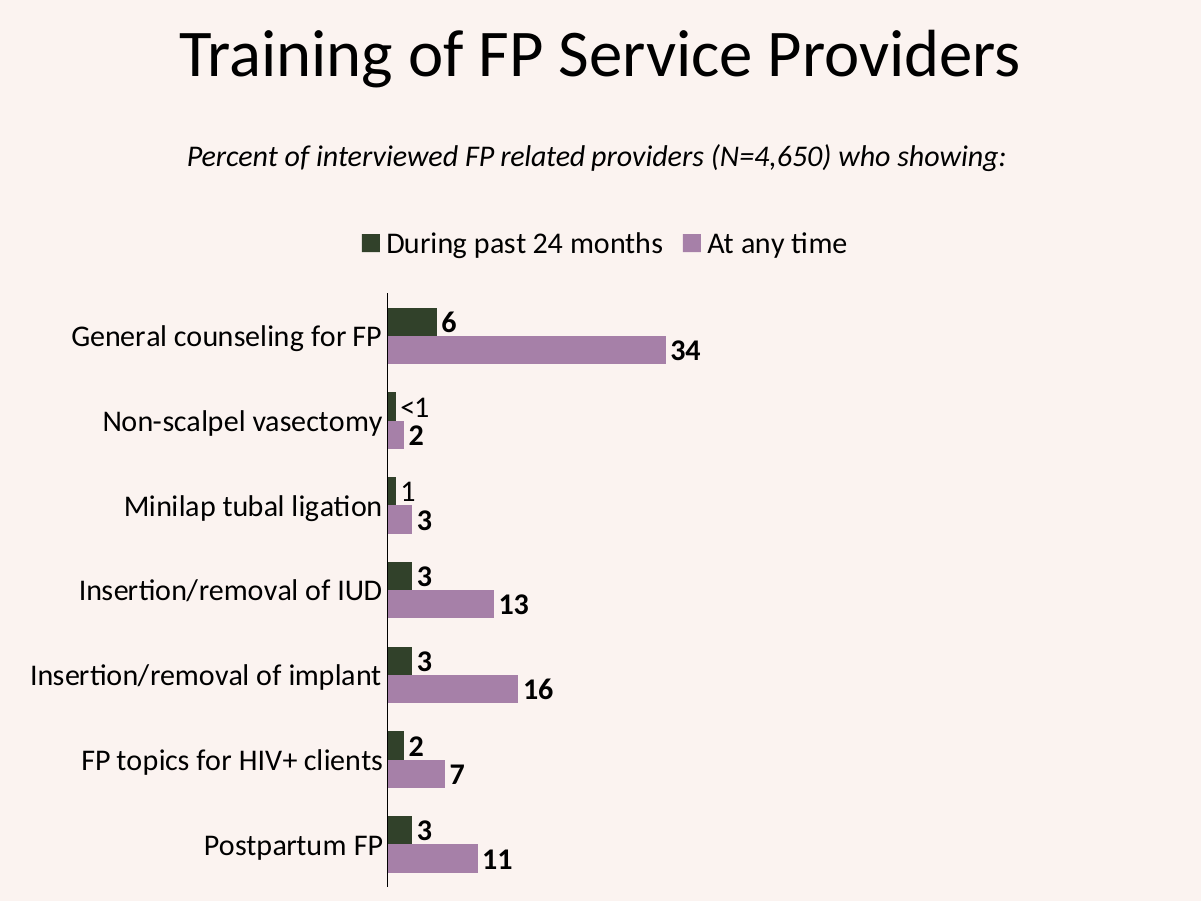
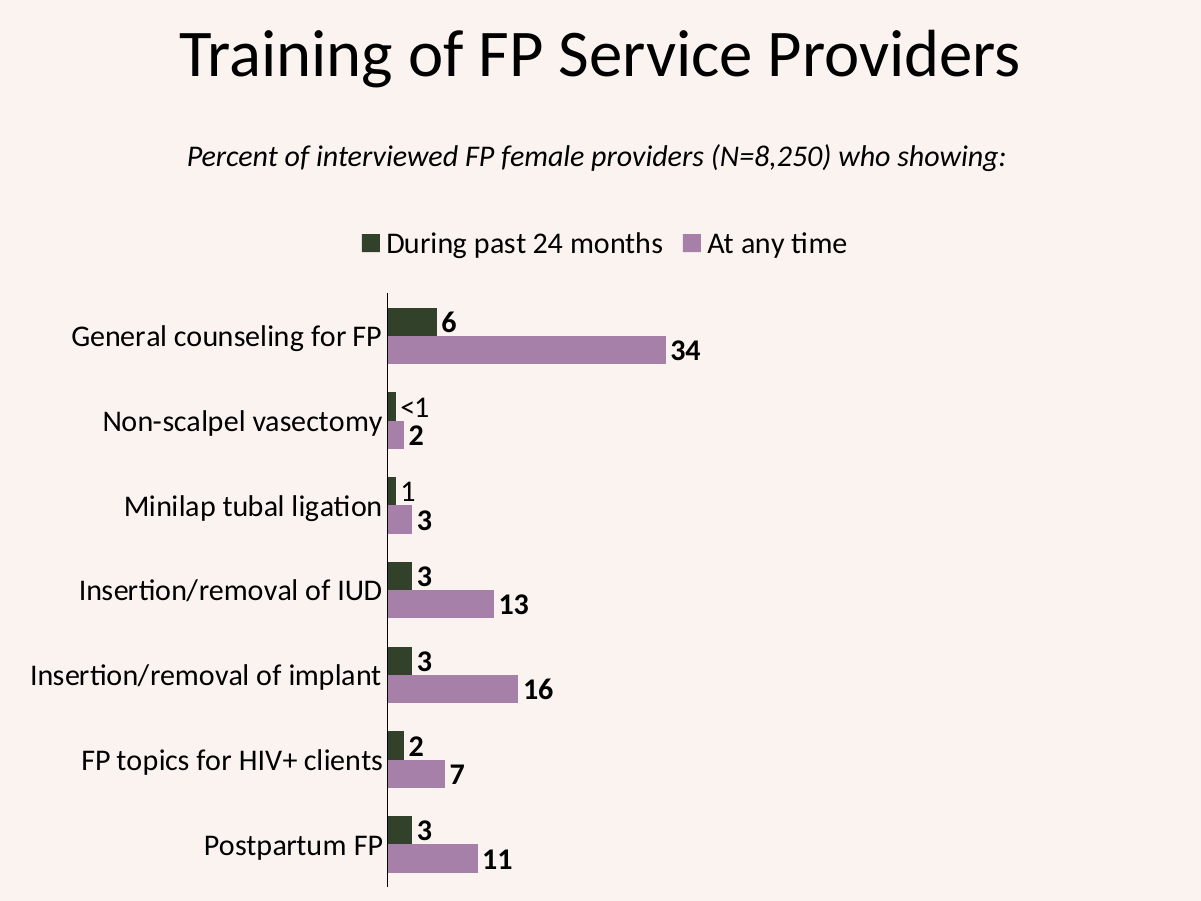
related: related -> female
N=4,650: N=4,650 -> N=8,250
